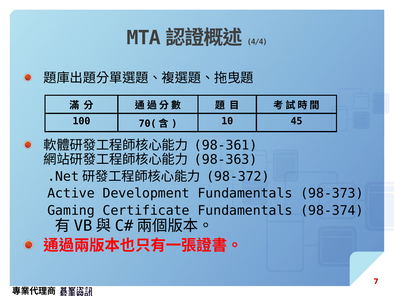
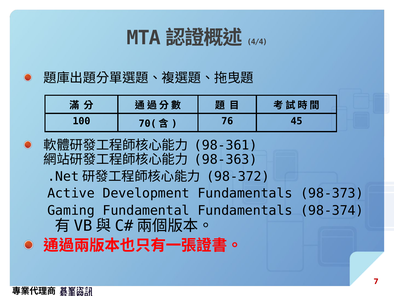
10: 10 -> 76
Certificate: Certificate -> Fundamental
